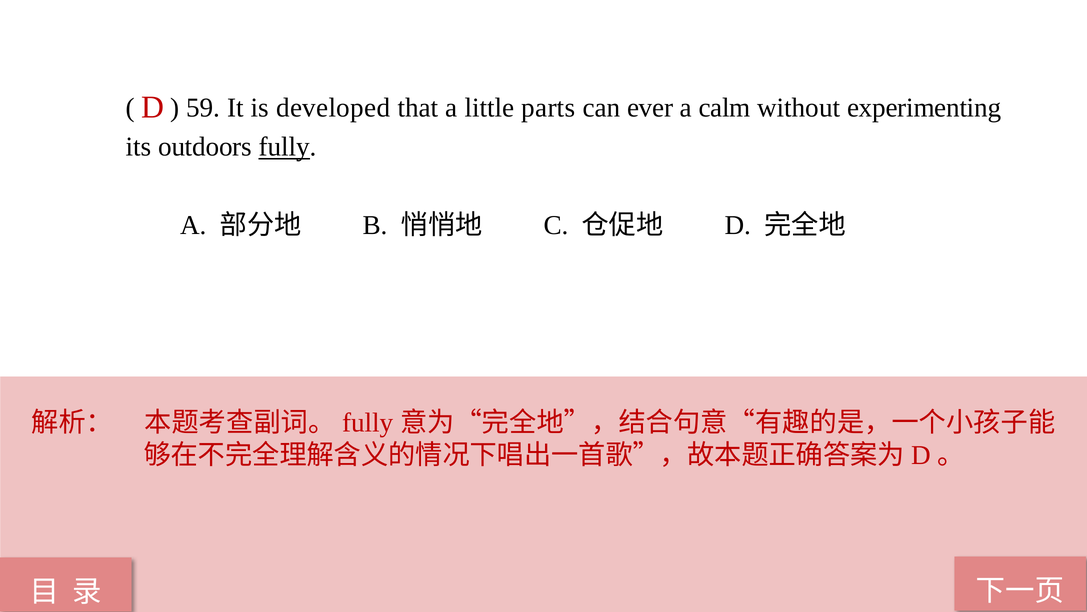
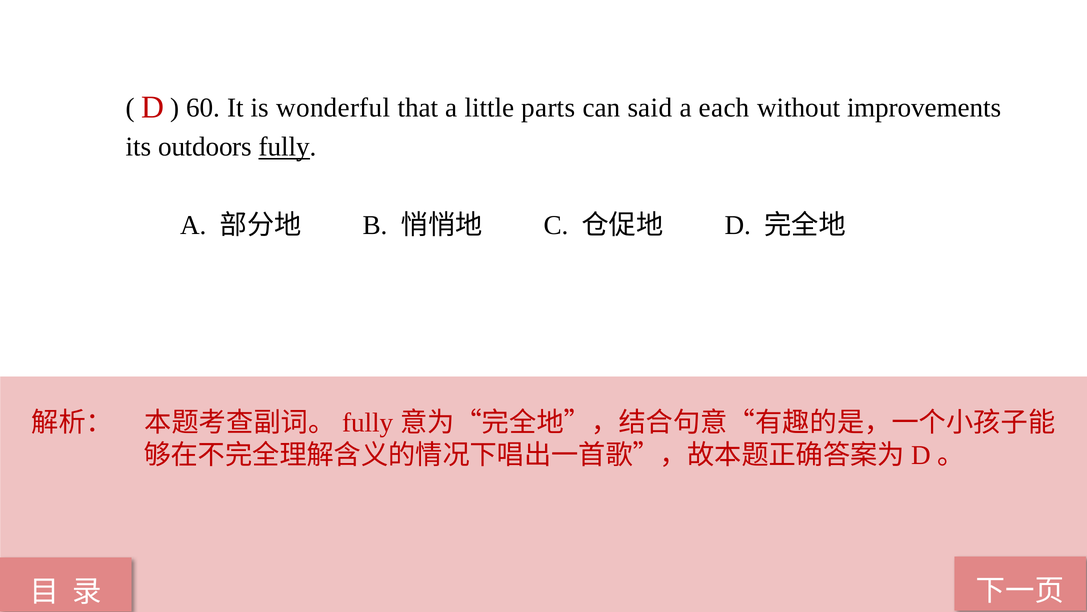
59: 59 -> 60
developed: developed -> wonderful
ever: ever -> said
calm: calm -> each
experimenting: experimenting -> improvements
